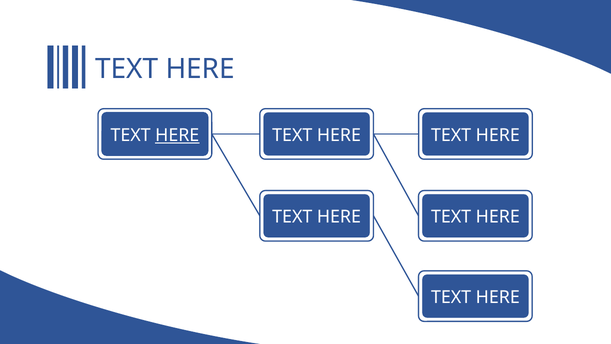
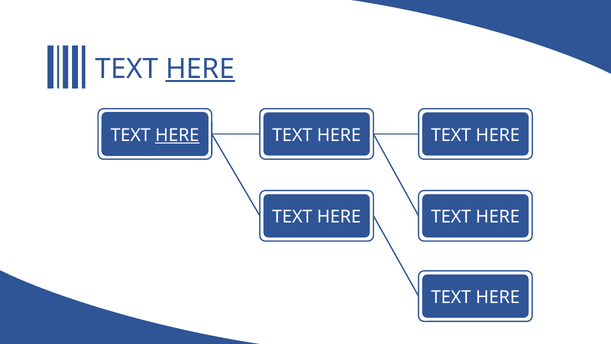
HERE at (200, 69) underline: none -> present
